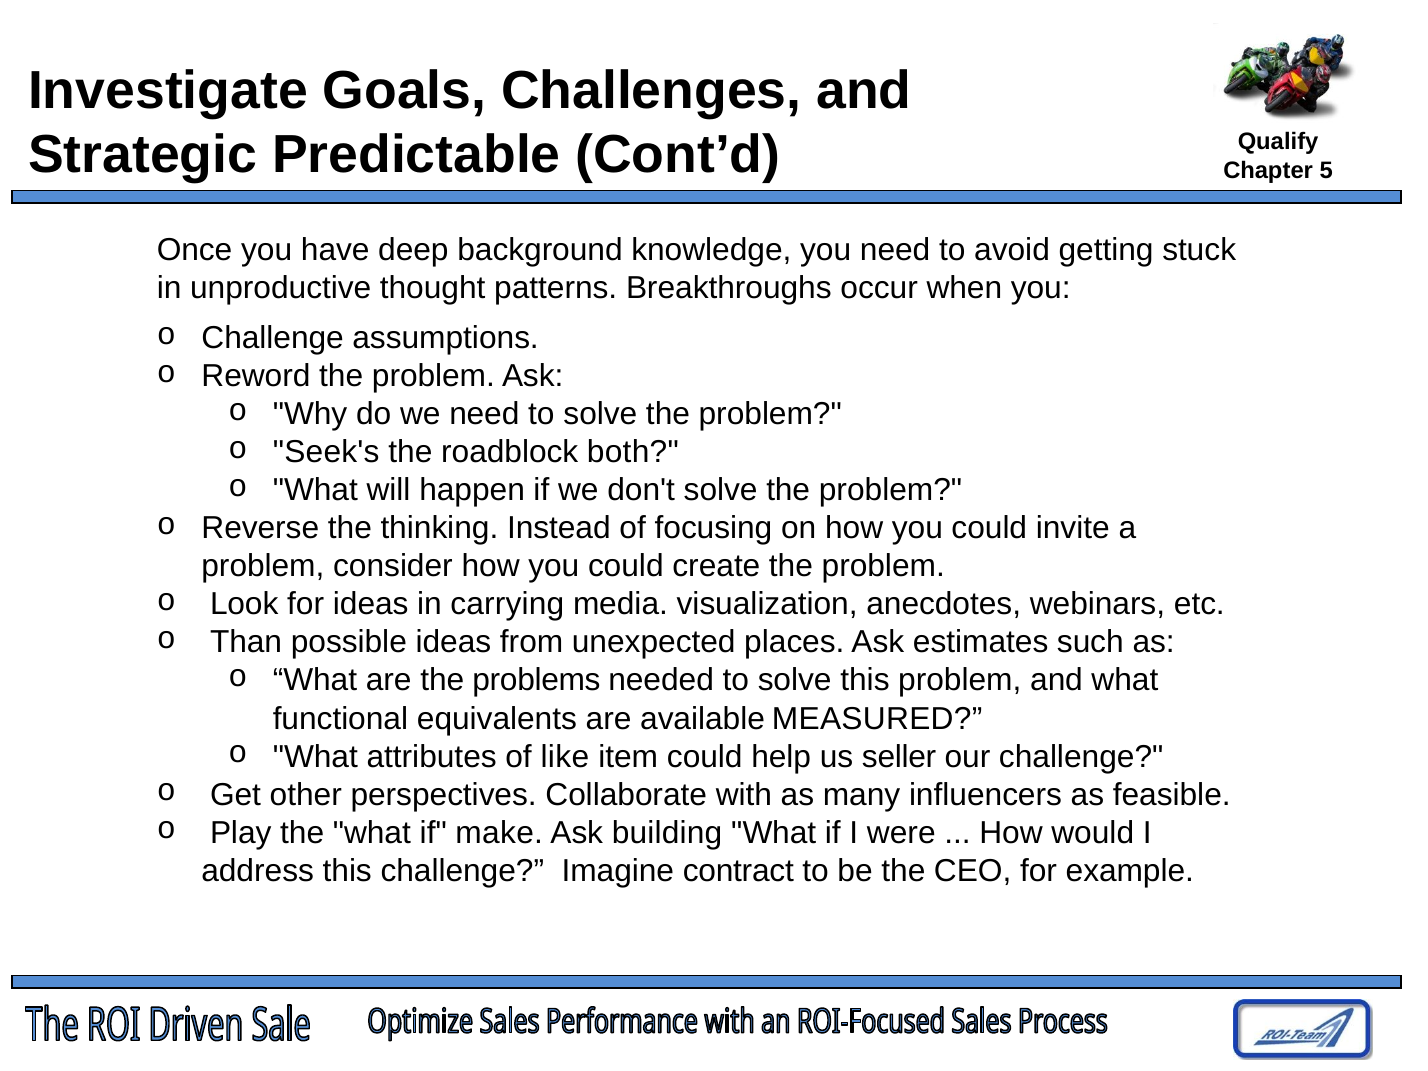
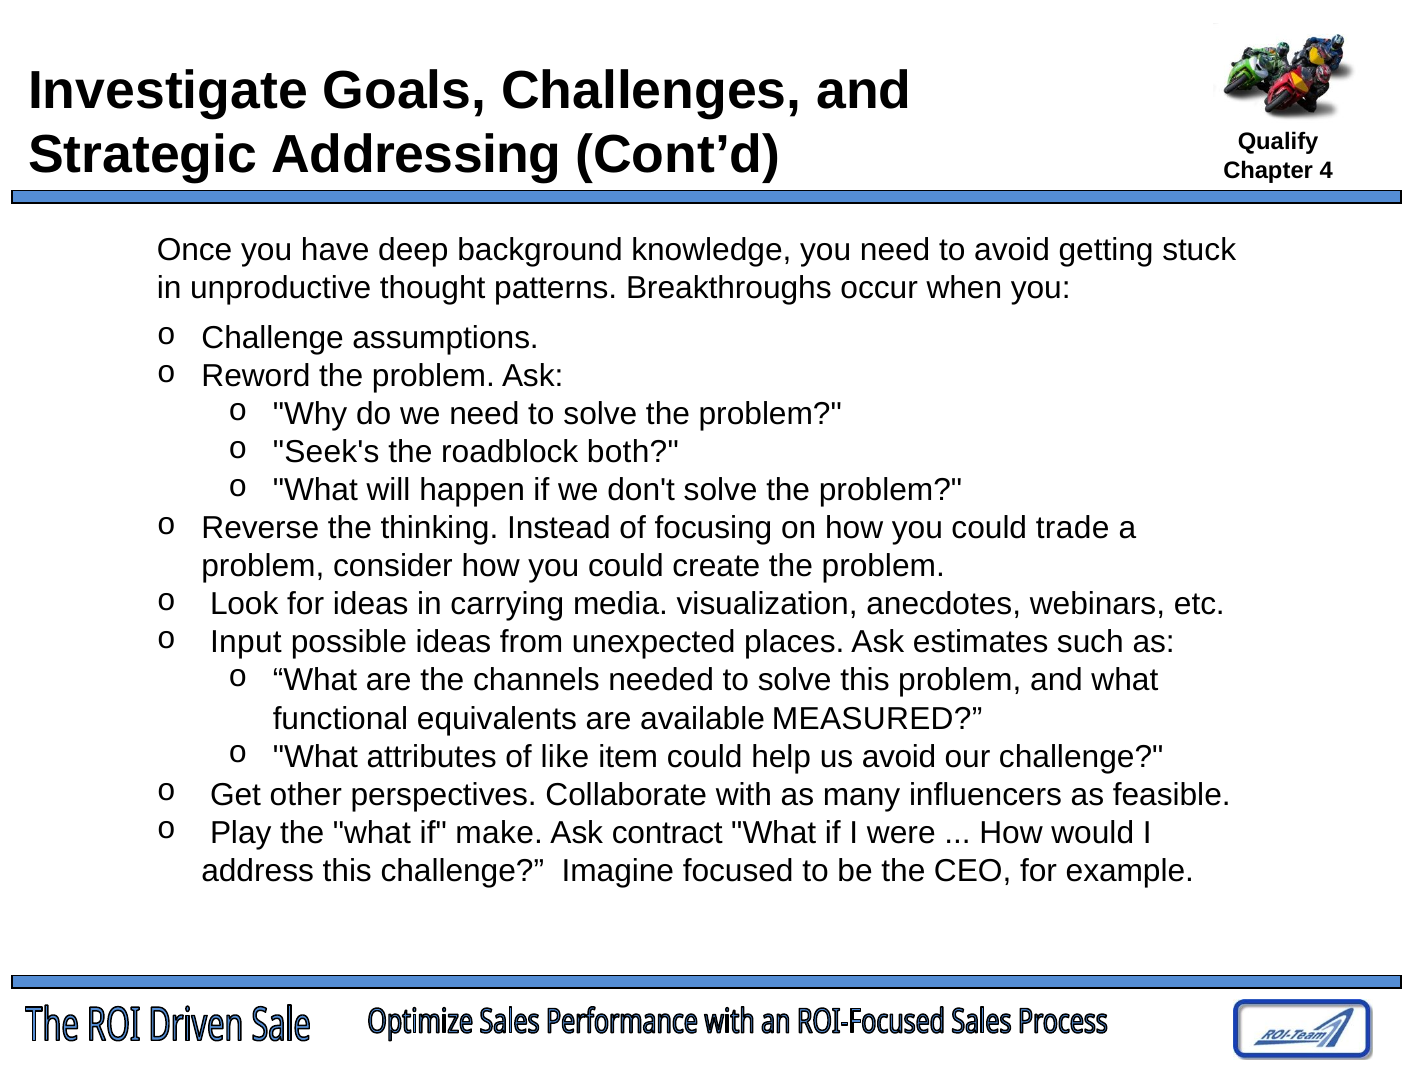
Predictable: Predictable -> Addressing
5: 5 -> 4
invite: invite -> trade
Than: Than -> Input
problems: problems -> channels
us seller: seller -> avoid
building: building -> contract
contract: contract -> focused
